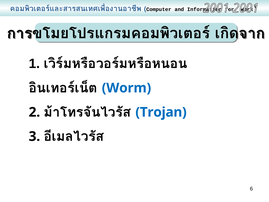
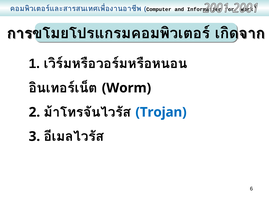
Worm colour: blue -> black
